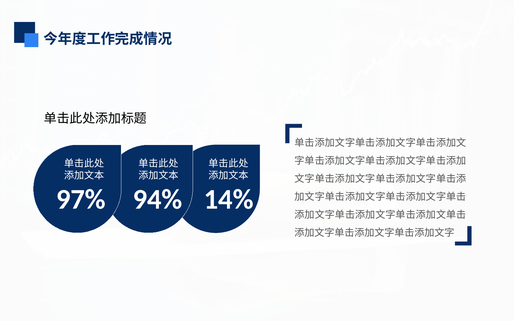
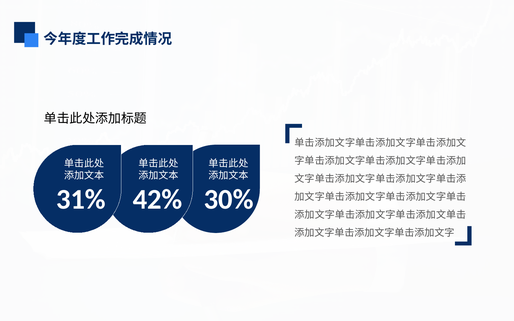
97%: 97% -> 31%
94%: 94% -> 42%
14%: 14% -> 30%
